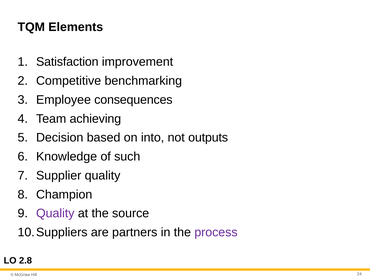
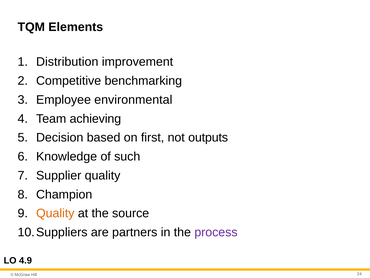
Satisfaction: Satisfaction -> Distribution
consequences: consequences -> environmental
into: into -> first
Quality at (55, 213) colour: purple -> orange
2.8: 2.8 -> 4.9
